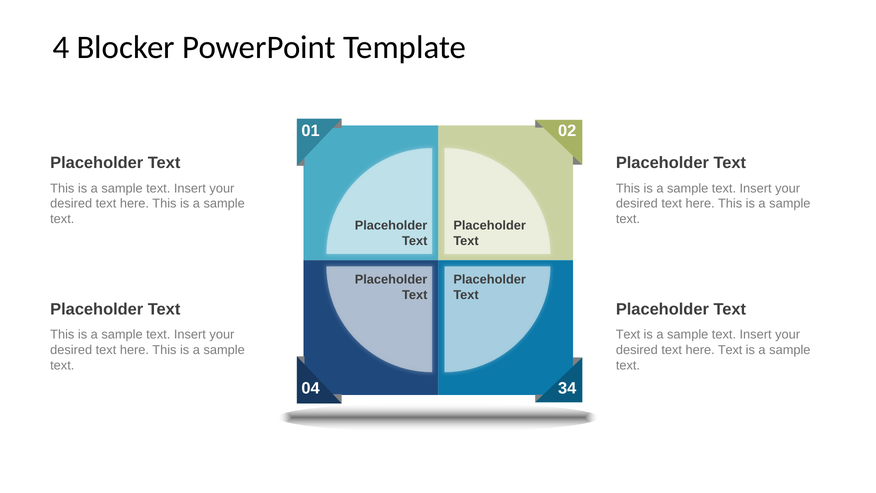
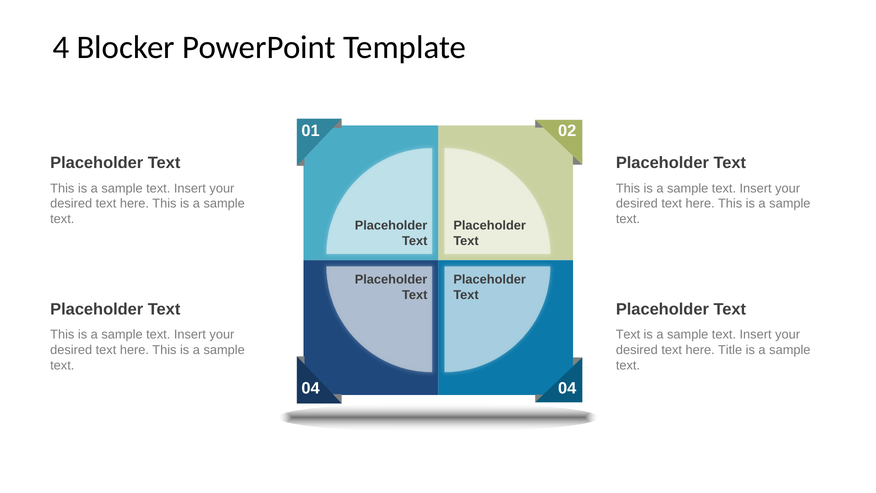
here Text: Text -> Title
04 34: 34 -> 04
